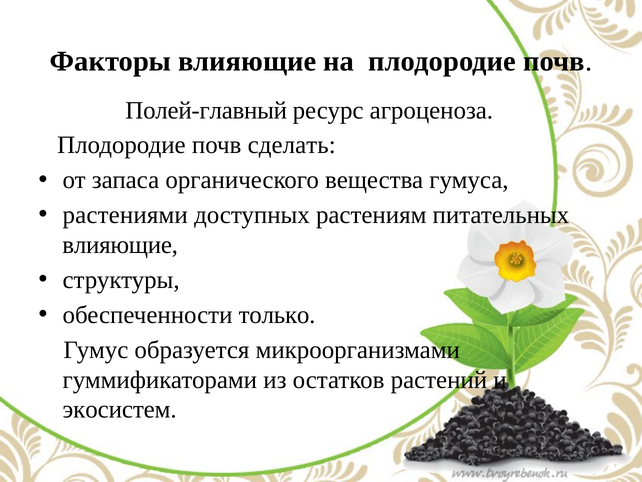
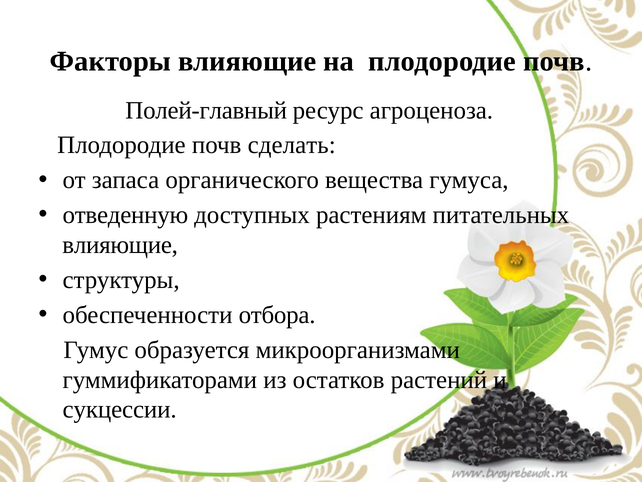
растениями: растениями -> отведенную
только: только -> отбора
экосистем: экосистем -> сукцессии
